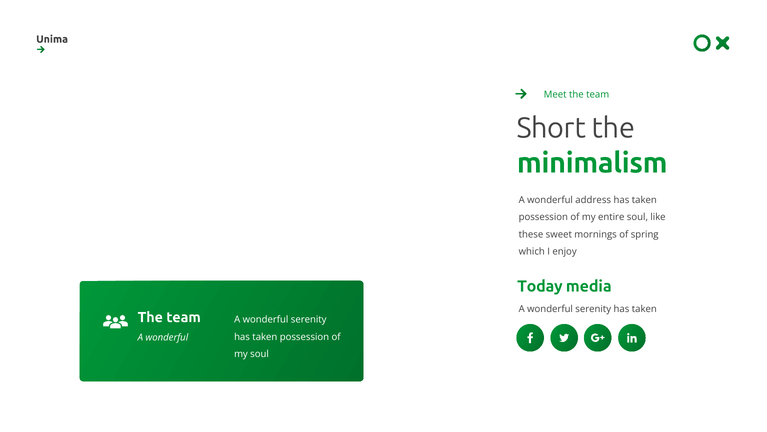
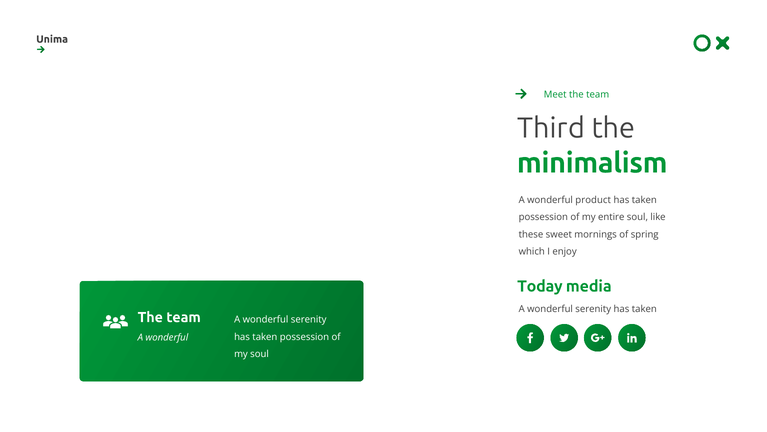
Short: Short -> Third
address: address -> product
